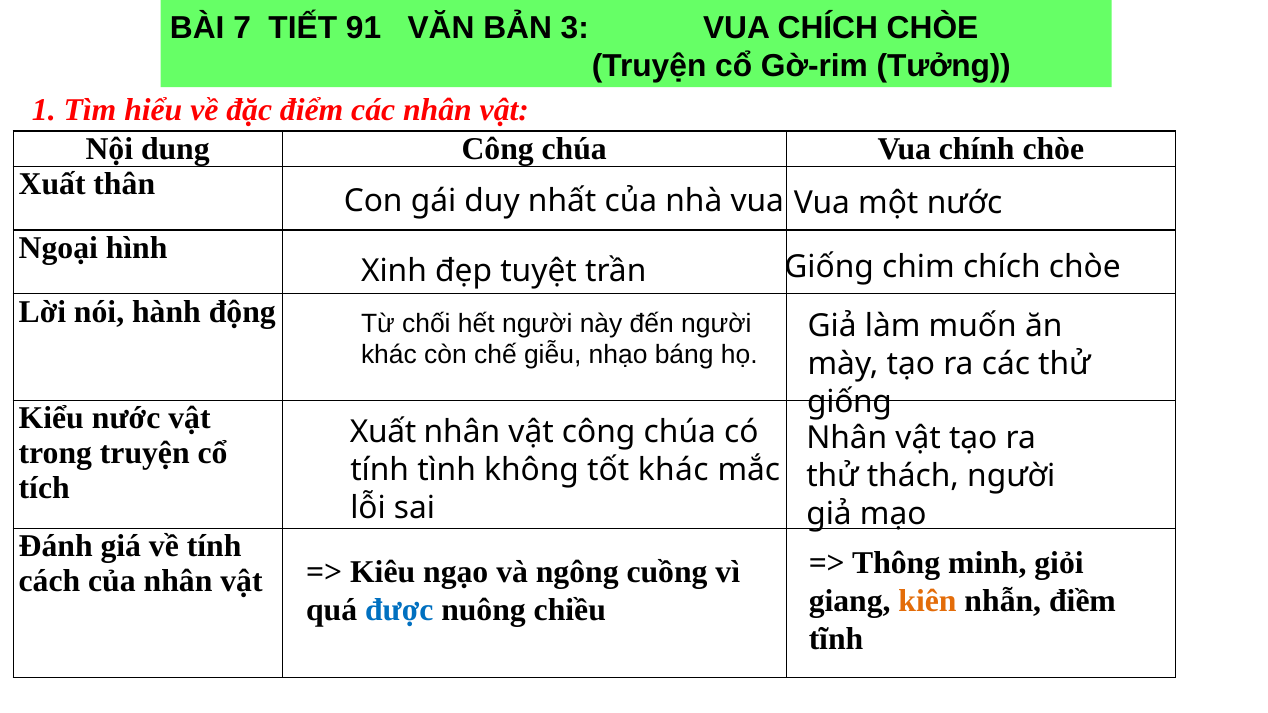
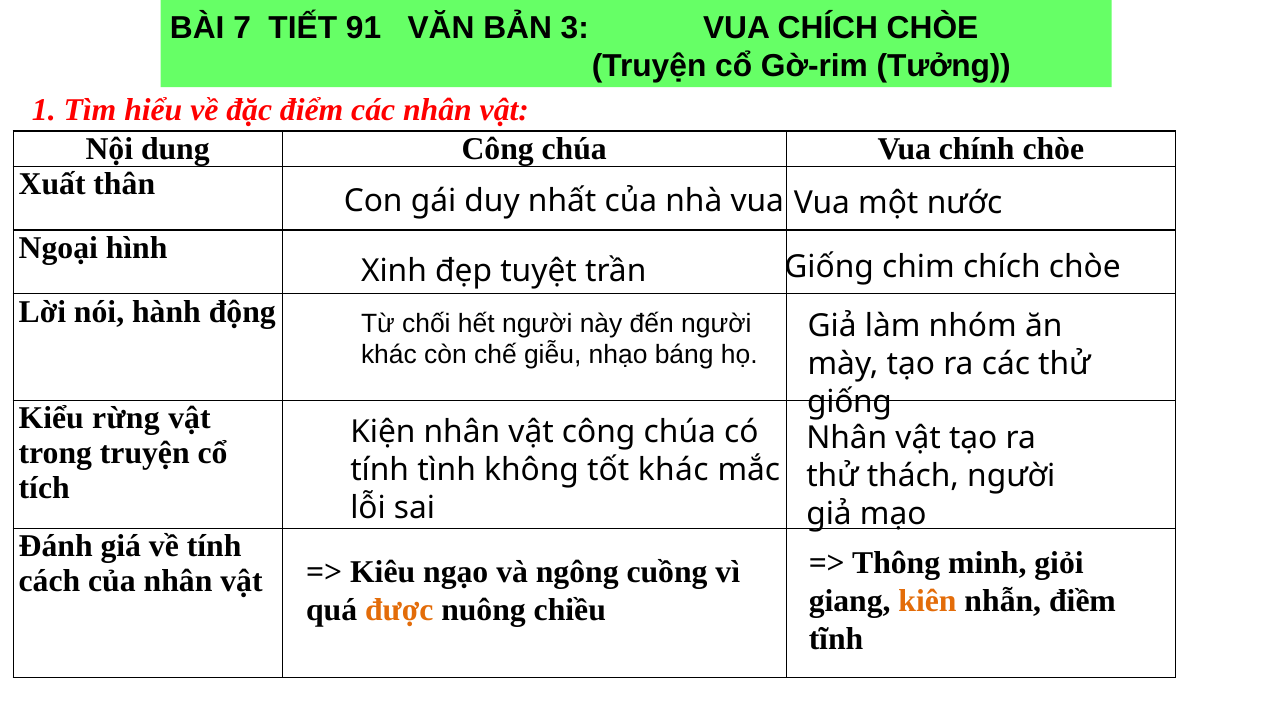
muốn: muốn -> nhóm
Kiểu nước: nước -> rừng
Xuất at (383, 432): Xuất -> Kiện
được colour: blue -> orange
